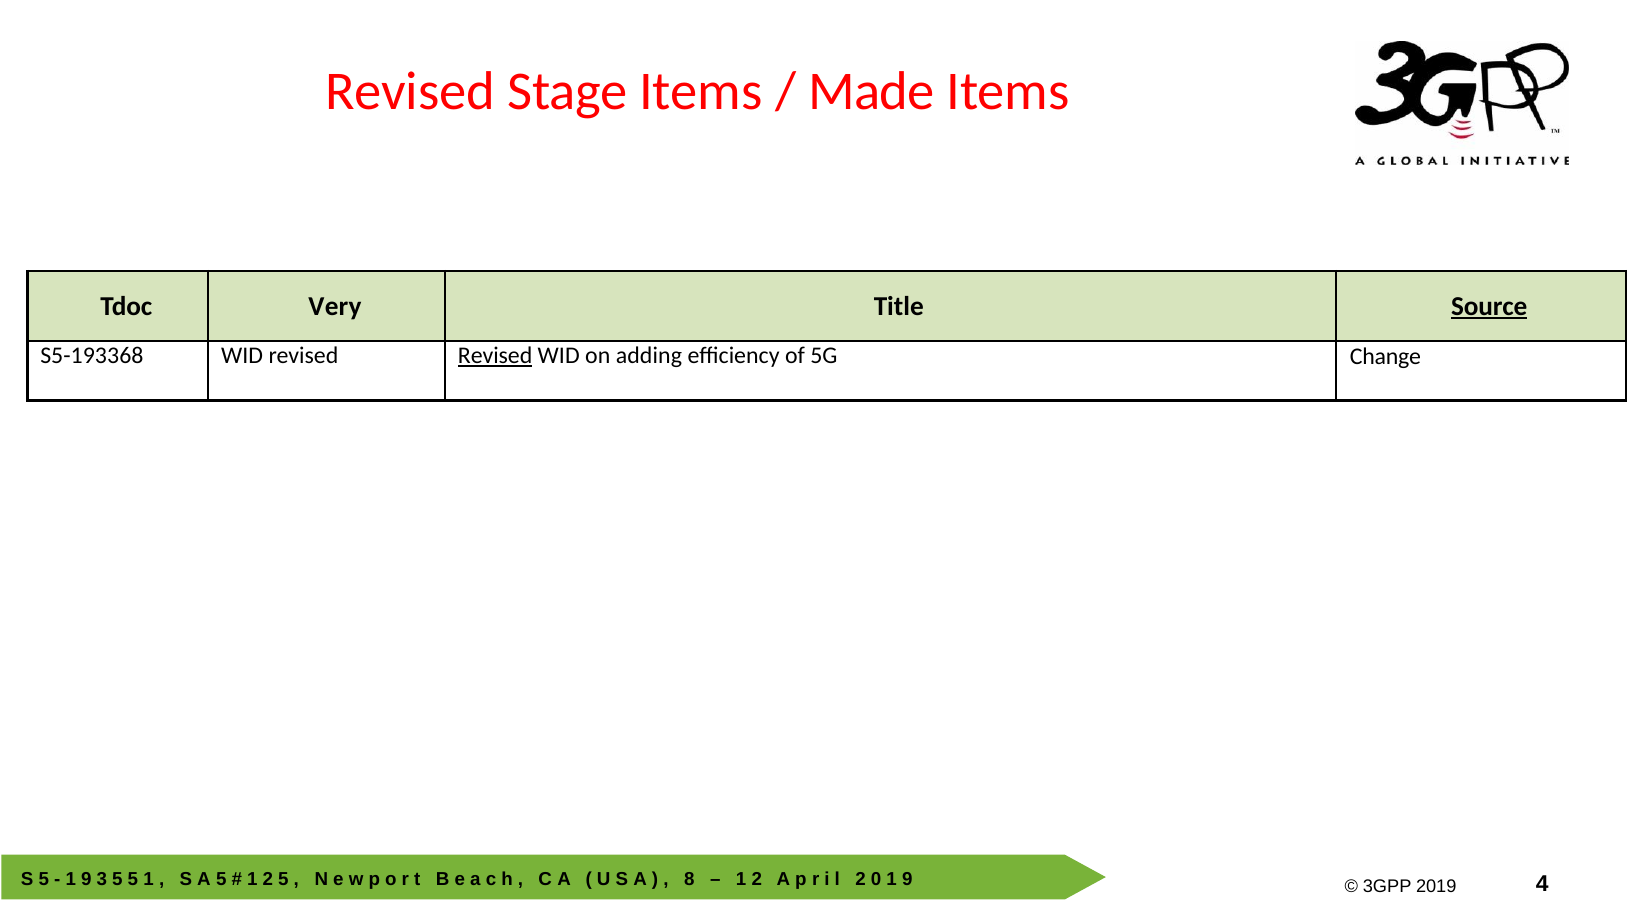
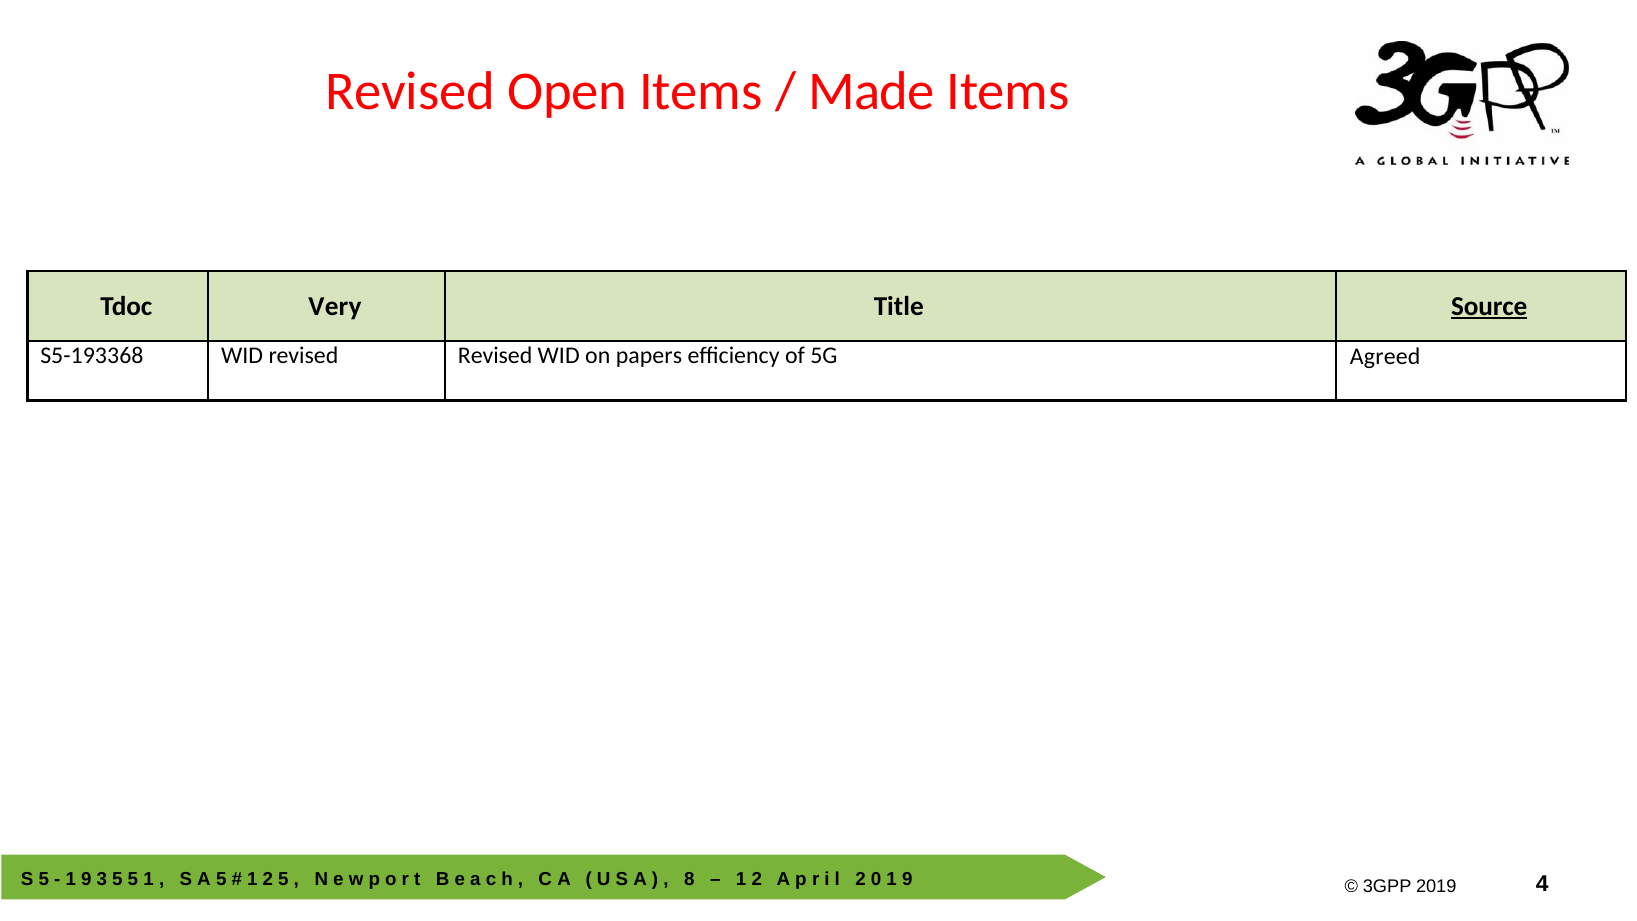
Stage: Stage -> Open
Revised at (495, 355) underline: present -> none
adding: adding -> papers
Change: Change -> Agreed
